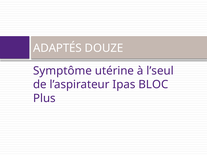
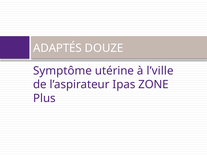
l’seul: l’seul -> l’ville
BLOC: BLOC -> ZONE
